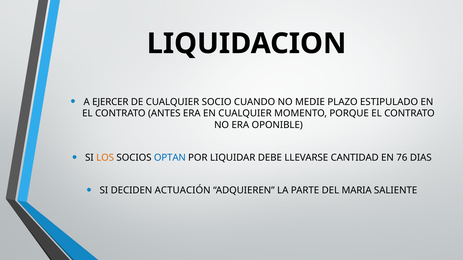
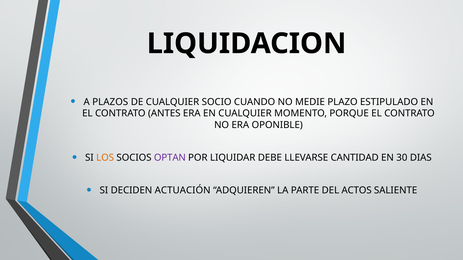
EJERCER: EJERCER -> PLAZOS
OPTAN colour: blue -> purple
76: 76 -> 30
MARIA: MARIA -> ACTOS
